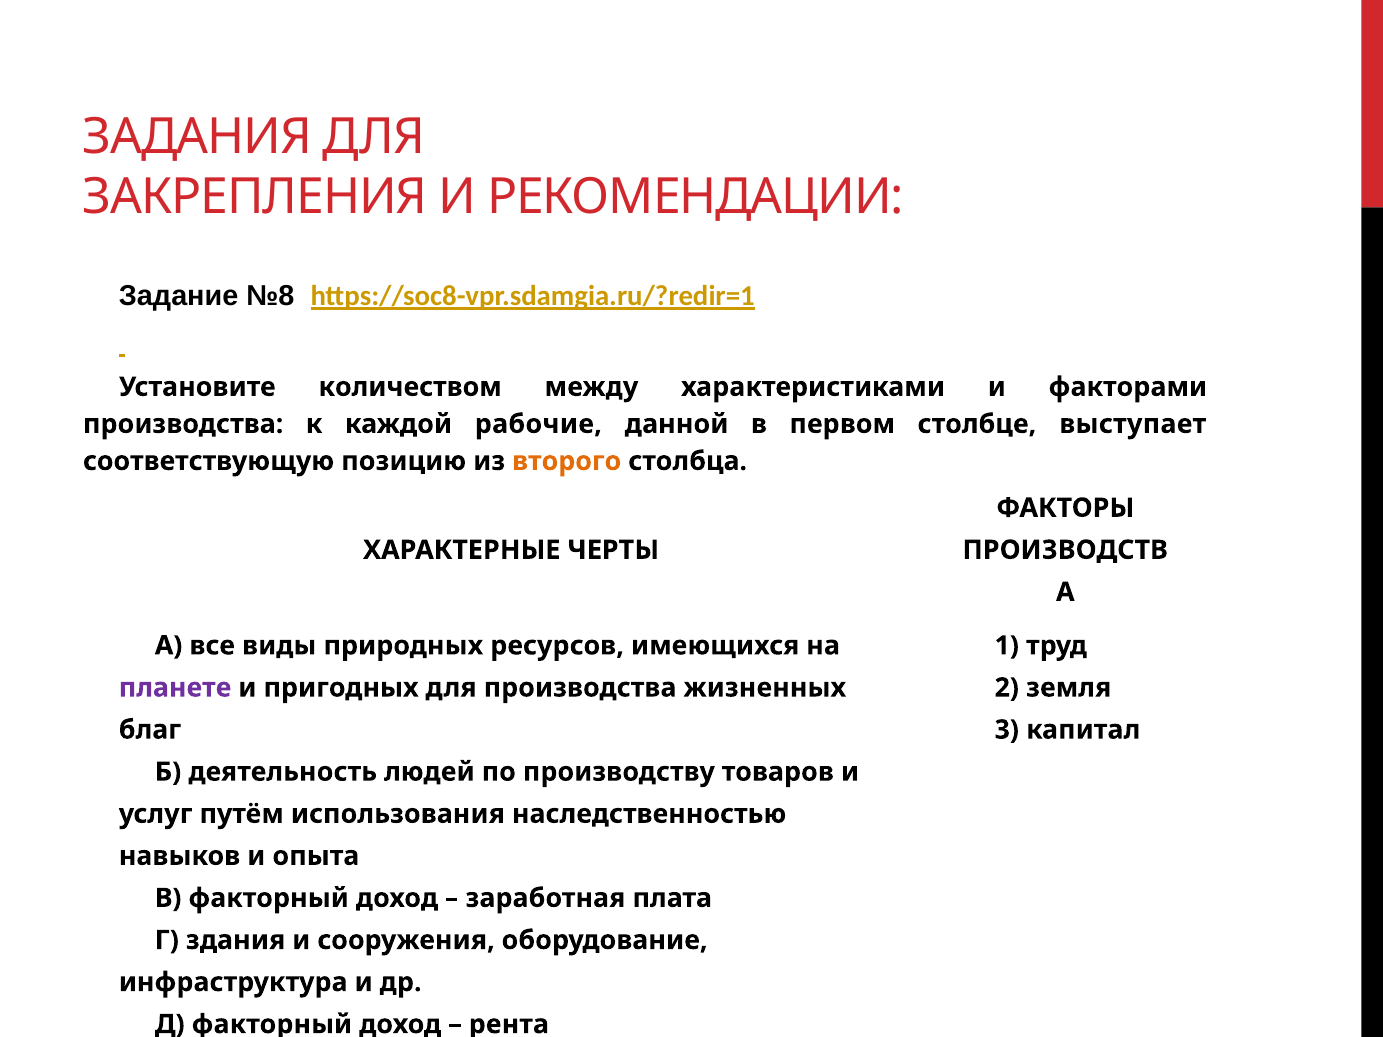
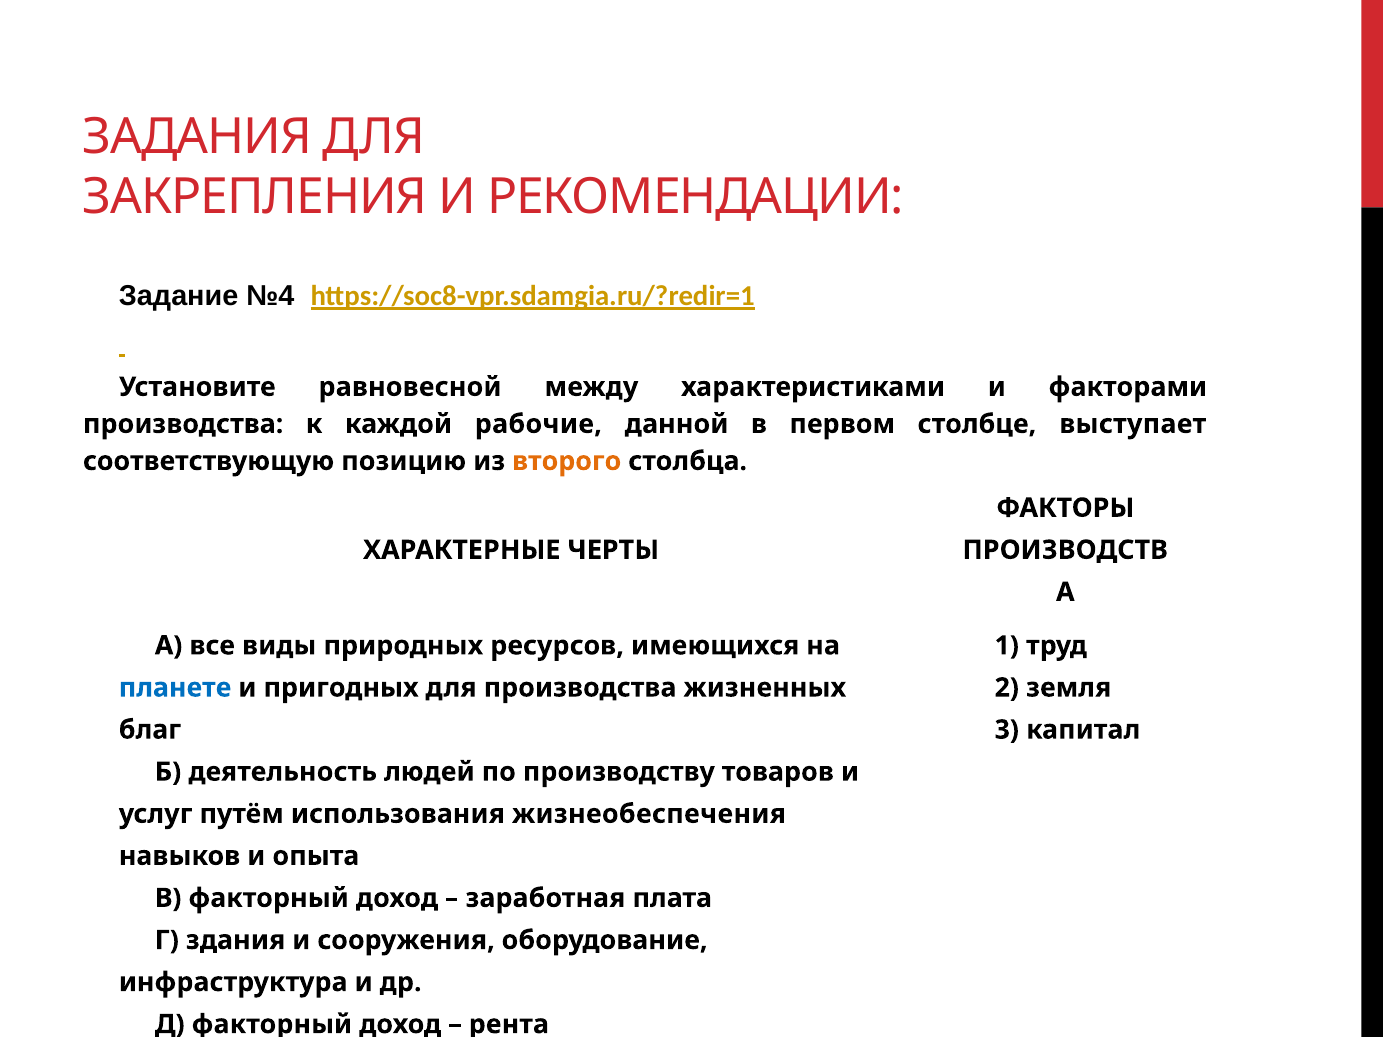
№8: №8 -> №4
количеством: количеством -> равновесной
планете colour: purple -> blue
наследственностью: наследственностью -> жизнеобеспечения
